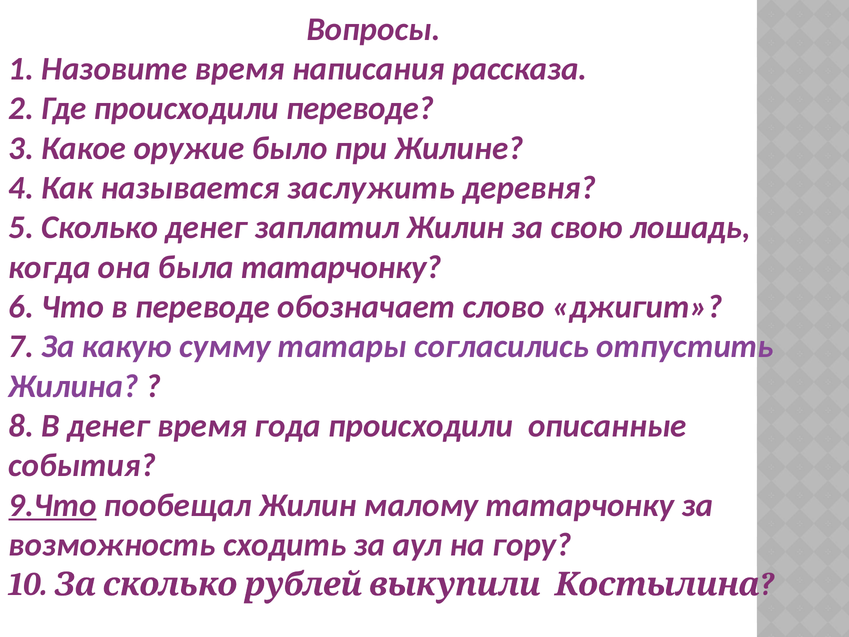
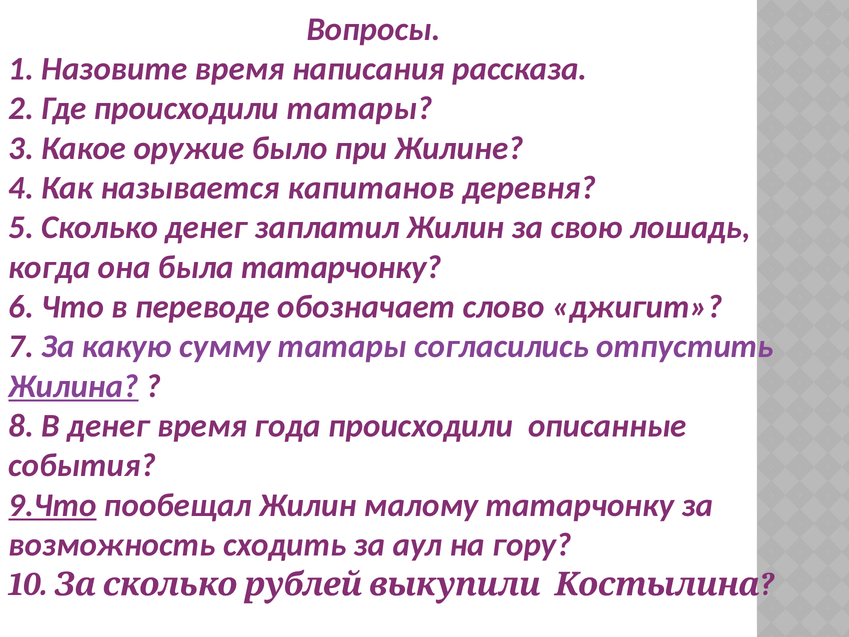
происходили переводе: переводе -> татары
заслужить: заслужить -> капитанов
Жилина underline: none -> present
